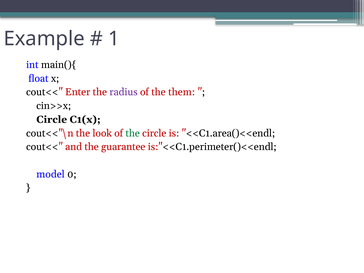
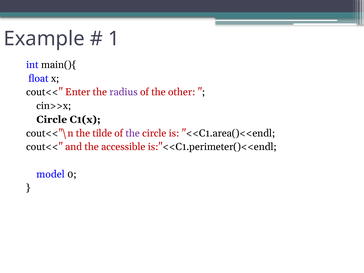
them: them -> other
look: look -> tilde
the at (133, 133) colour: green -> purple
guarantee: guarantee -> accessible
